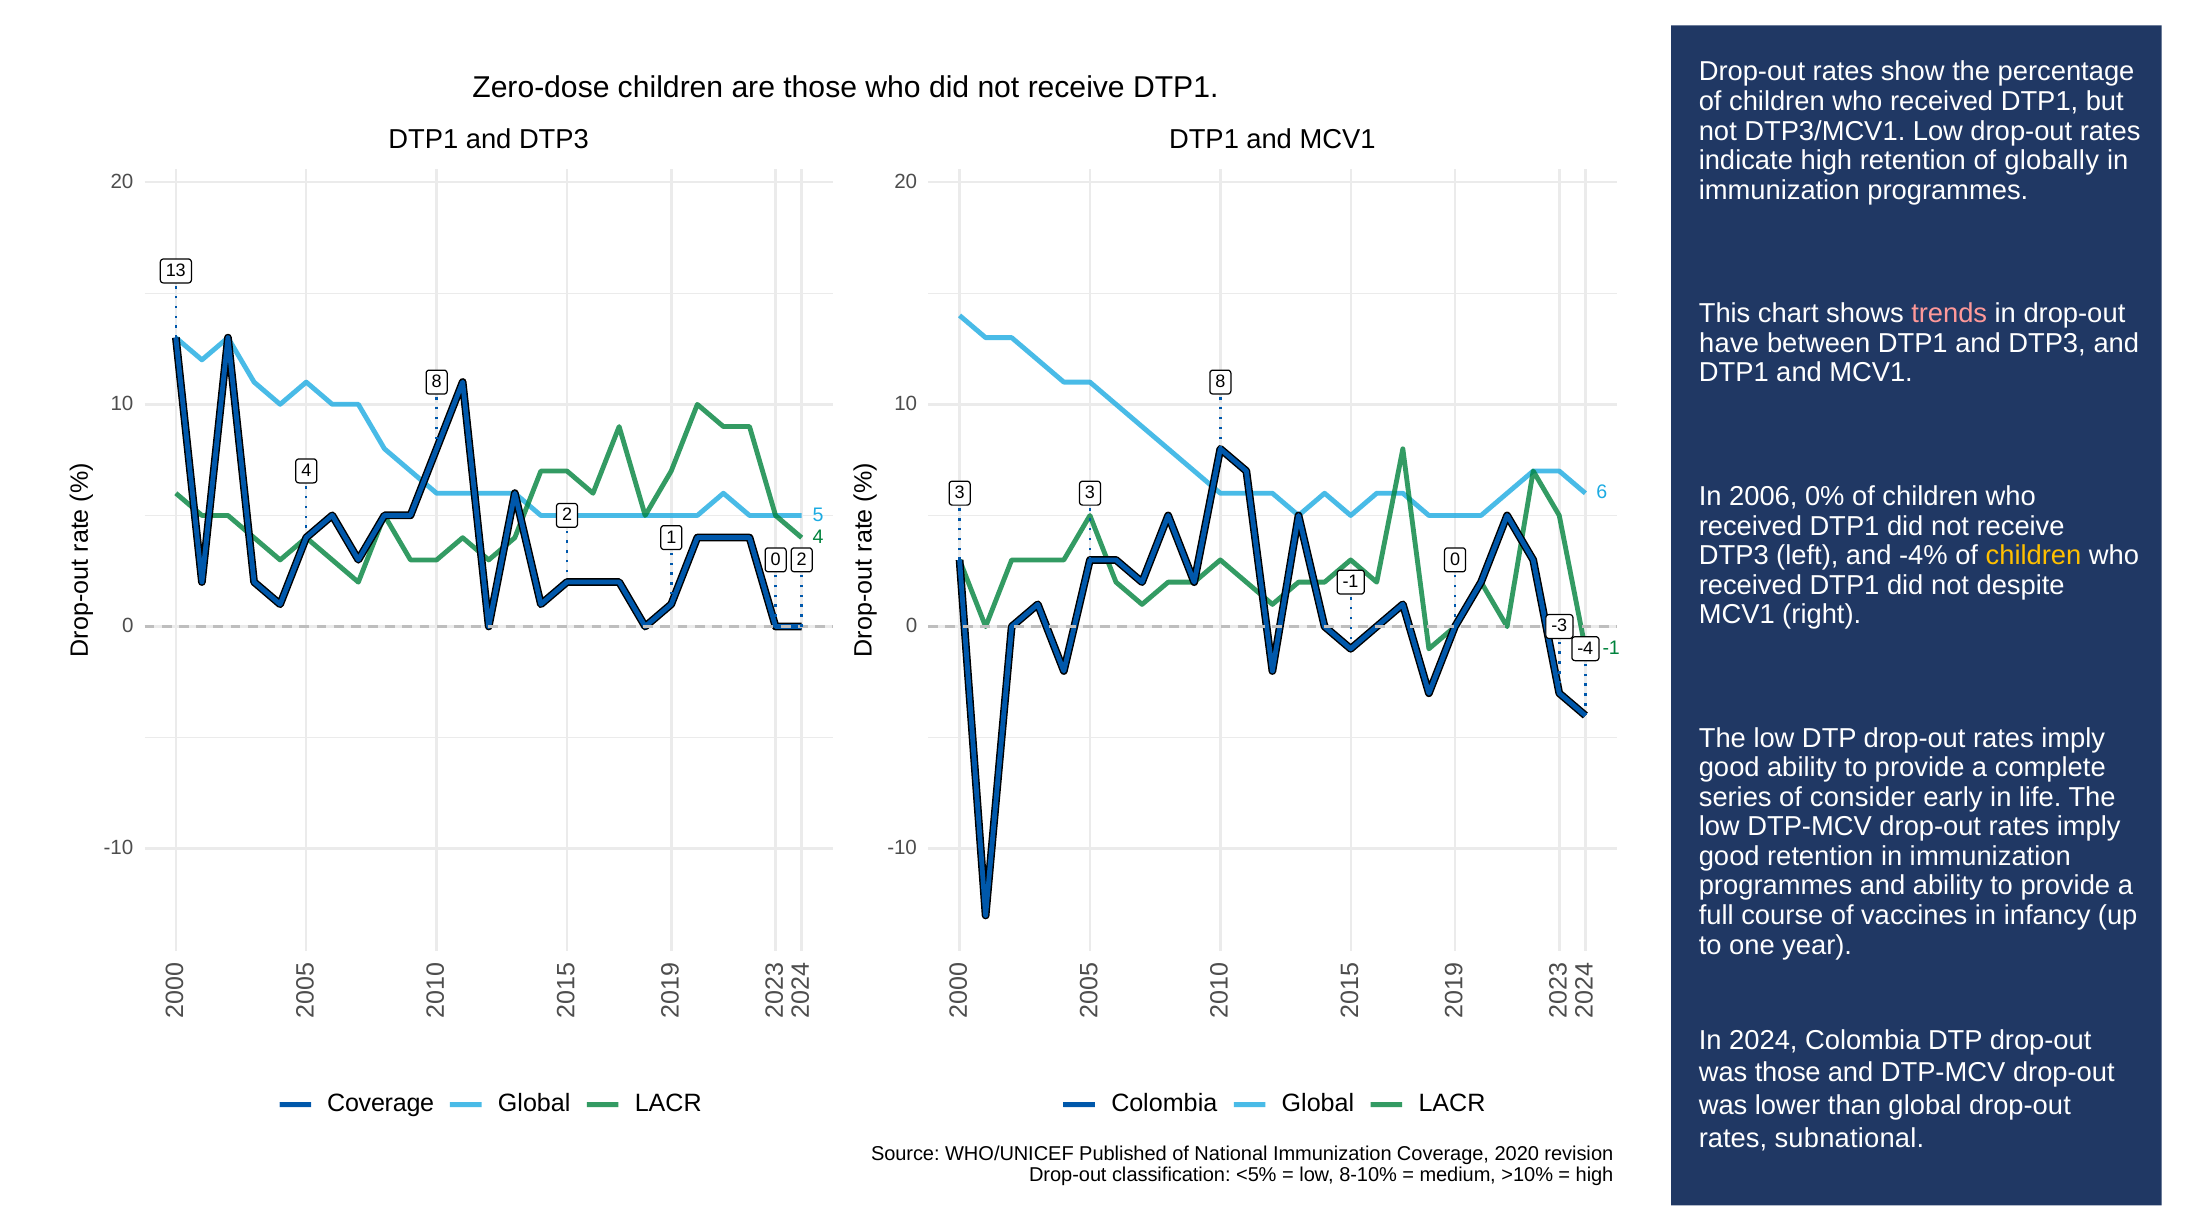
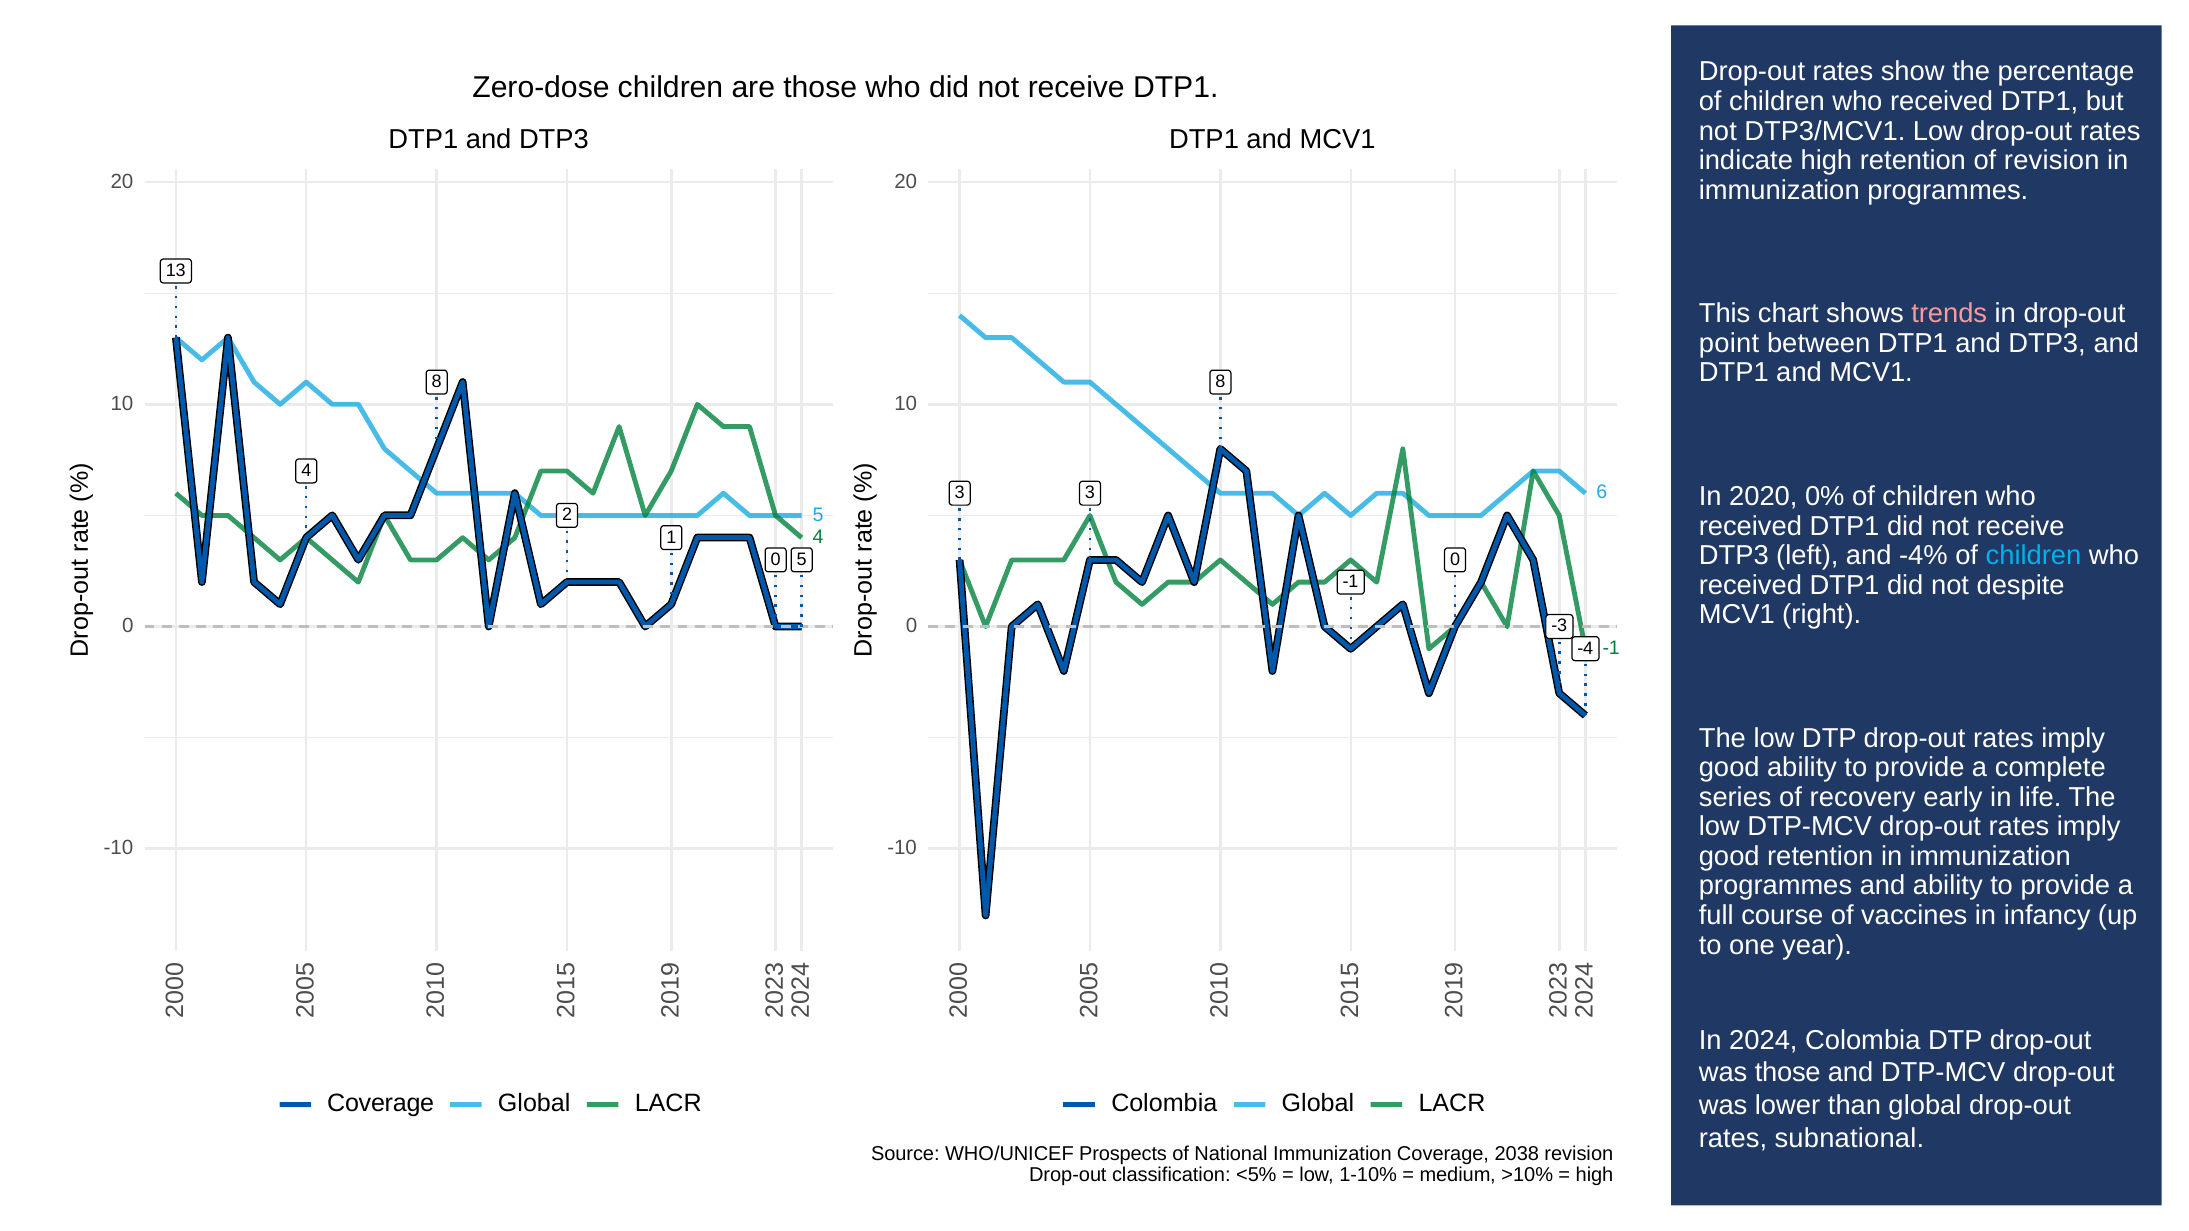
of globally: globally -> revision
have: have -> point
2006: 2006 -> 2020
children at (2033, 556) colour: yellow -> light blue
2 at (802, 559): 2 -> 5
consider: consider -> recovery
Published: Published -> Prospects
2020: 2020 -> 2038
8-10%: 8-10% -> 1-10%
